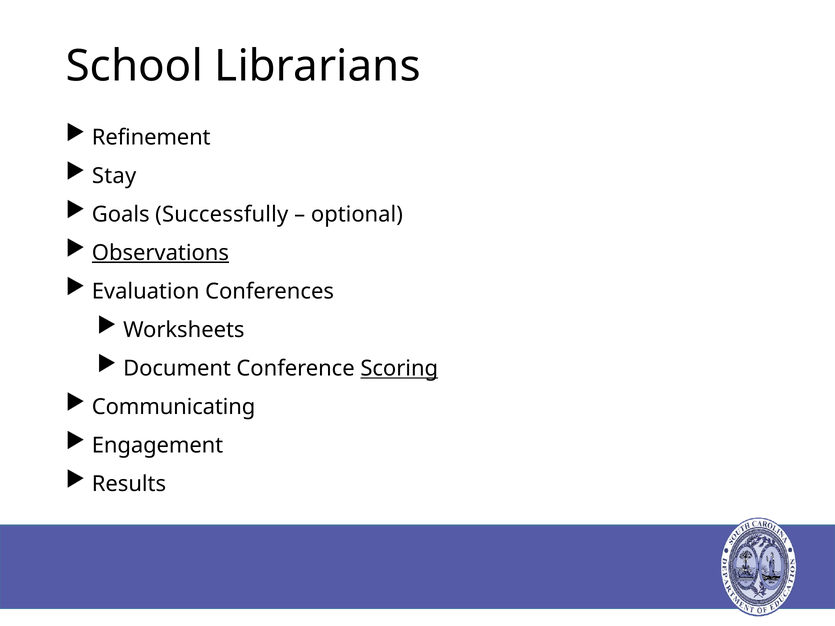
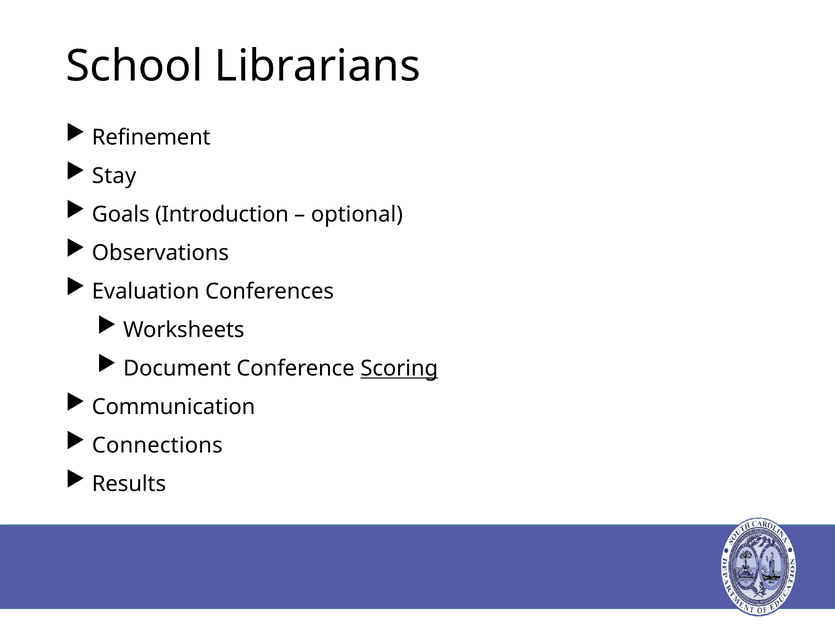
Successfully: Successfully -> Introduction
Observations underline: present -> none
Communicating: Communicating -> Communication
Engagement: Engagement -> Connections
